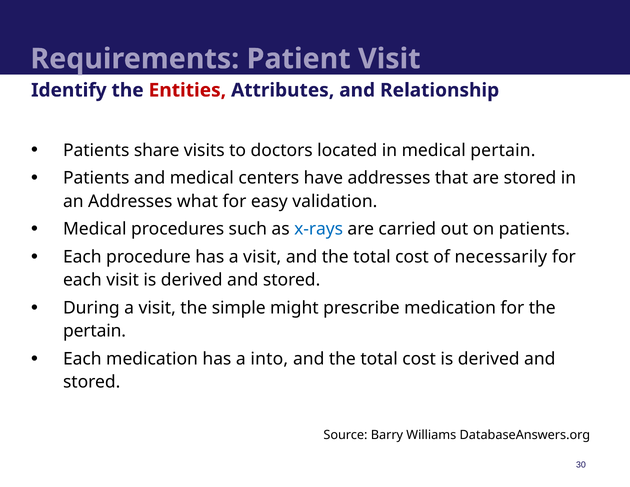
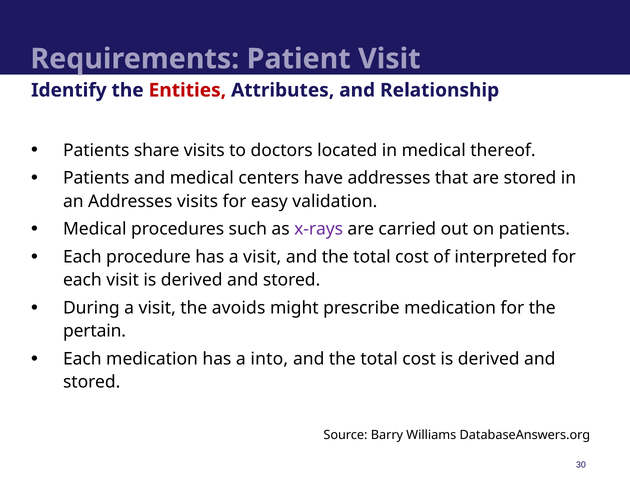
medical pertain: pertain -> thereof
Addresses what: what -> visits
x-rays colour: blue -> purple
necessarily: necessarily -> interpreted
simple: simple -> avoids
